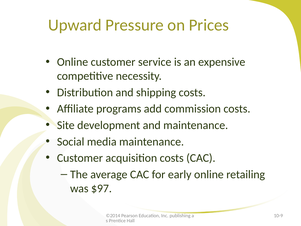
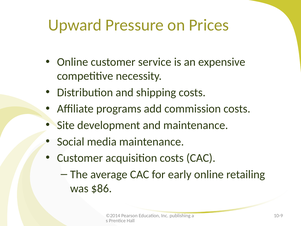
$97: $97 -> $86
